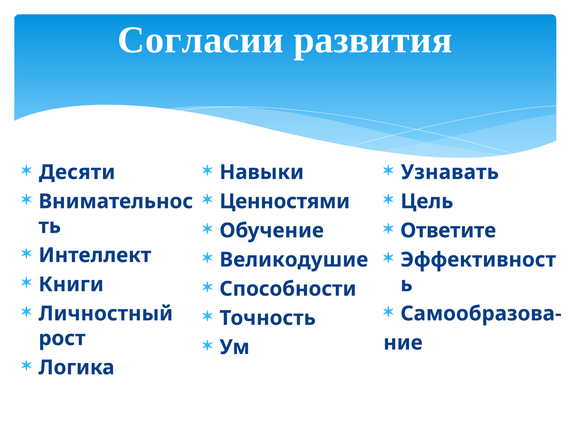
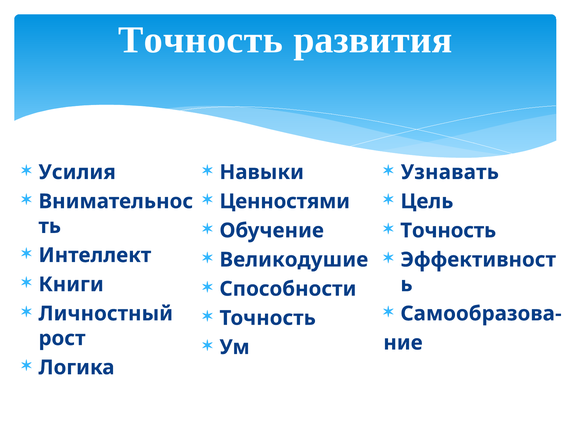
Согласии at (201, 40): Согласии -> Точность
Десяти: Десяти -> Усилия
Ответите at (448, 230): Ответите -> Точность
